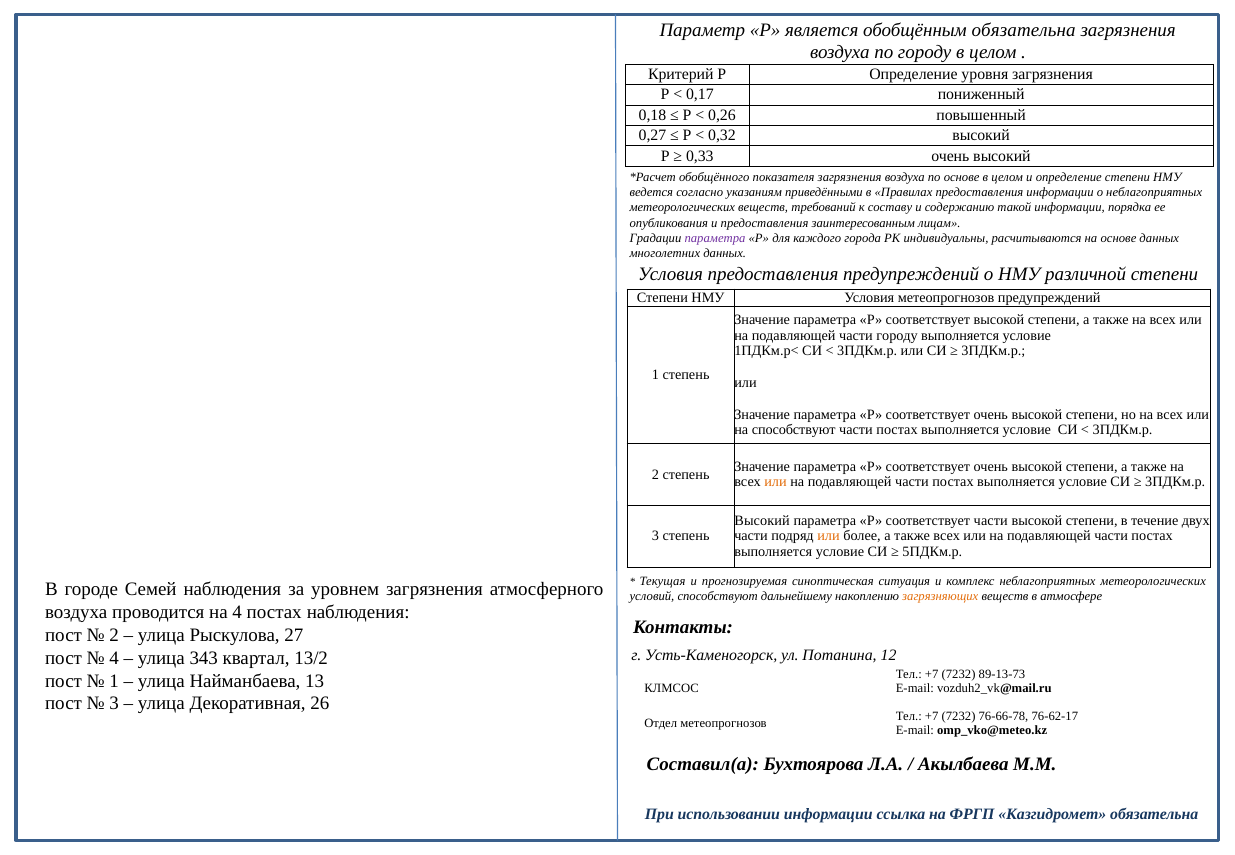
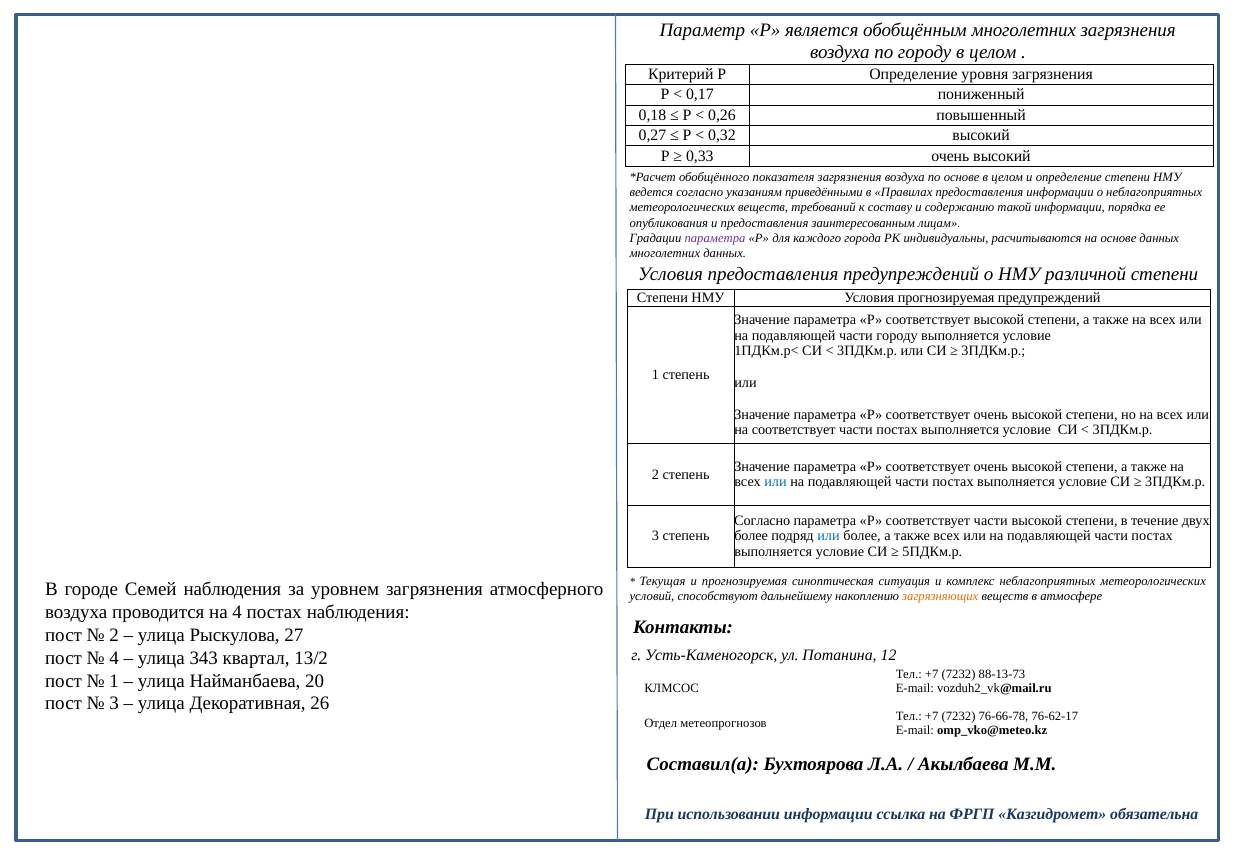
обобщённым обязательна: обязательна -> многолетних
Условия метеопрогнозов: метеопрогнозов -> прогнозируемая
на способствуют: способствуют -> соответствует
или at (775, 482) colour: orange -> blue
Высокий at (762, 520): Высокий -> Согласно
части at (751, 536): части -> более
или at (829, 536) colour: orange -> blue
89-13-73: 89-13-73 -> 88-13-73
13: 13 -> 20
